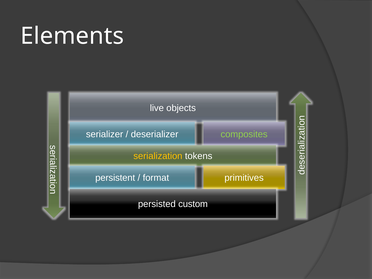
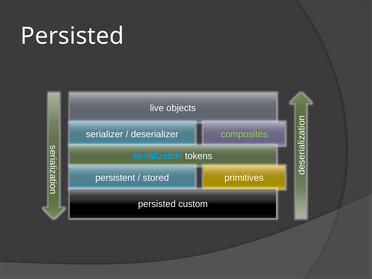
Elements at (72, 36): Elements -> Persisted
serialization colour: yellow -> light blue
format: format -> stored
